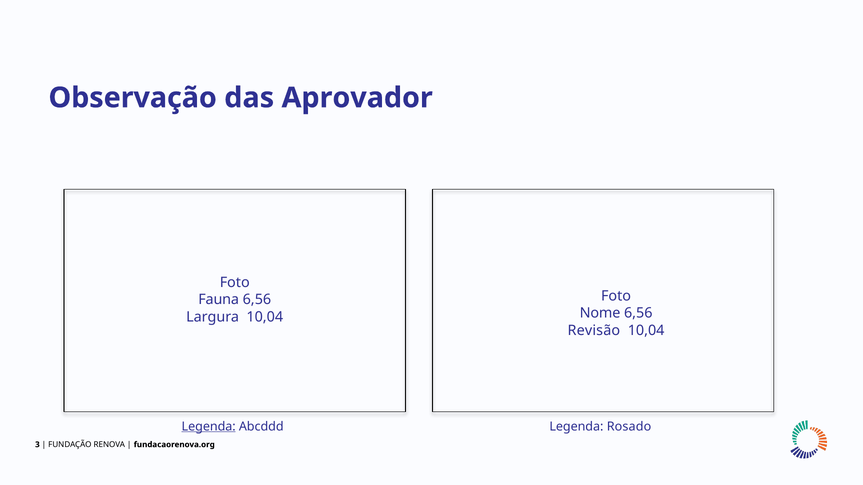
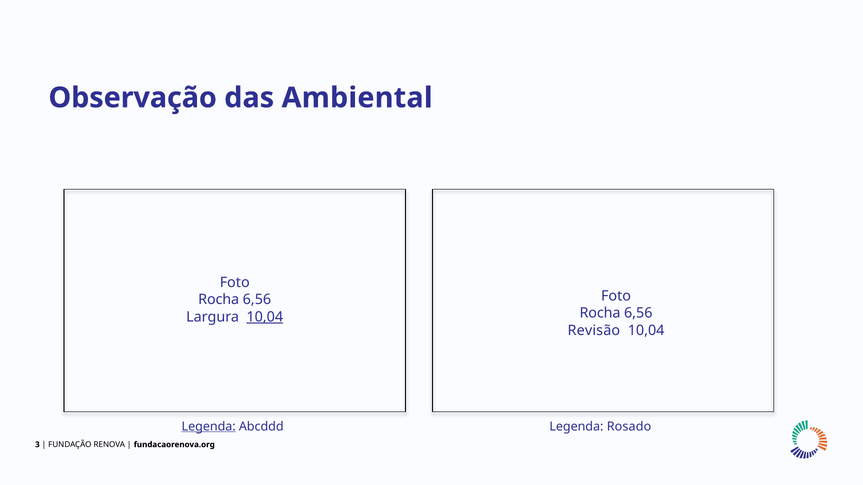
Aprovador: Aprovador -> Ambiental
Fauna at (219, 300): Fauna -> Rocha
Nome at (600, 313): Nome -> Rocha
10,04 at (265, 317) underline: none -> present
